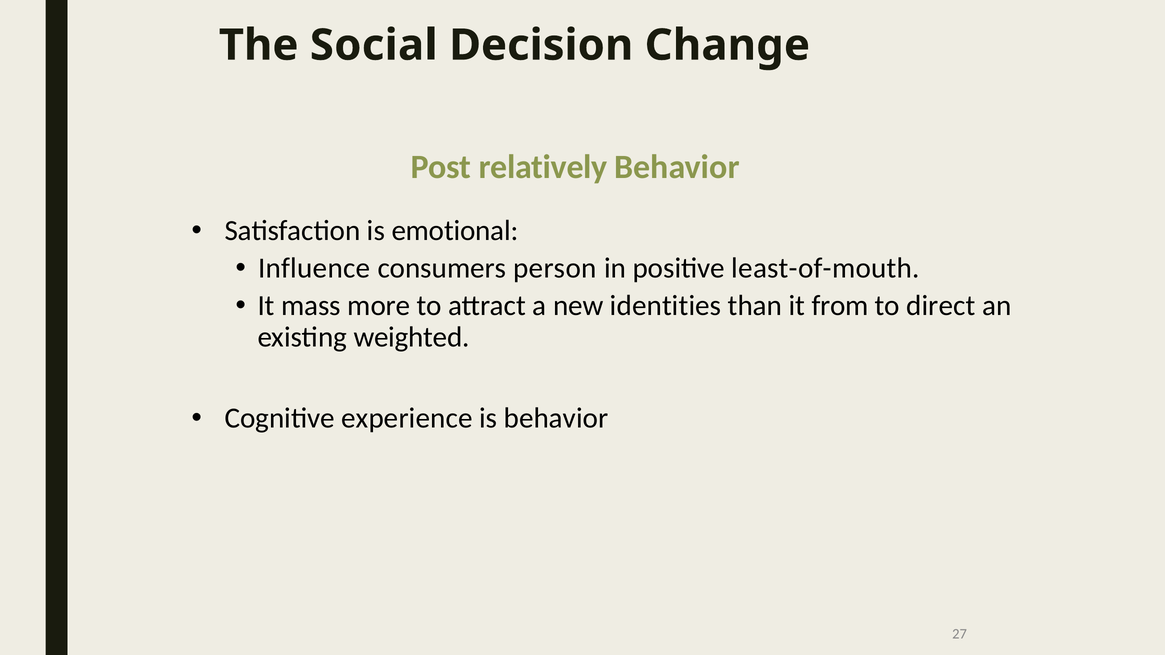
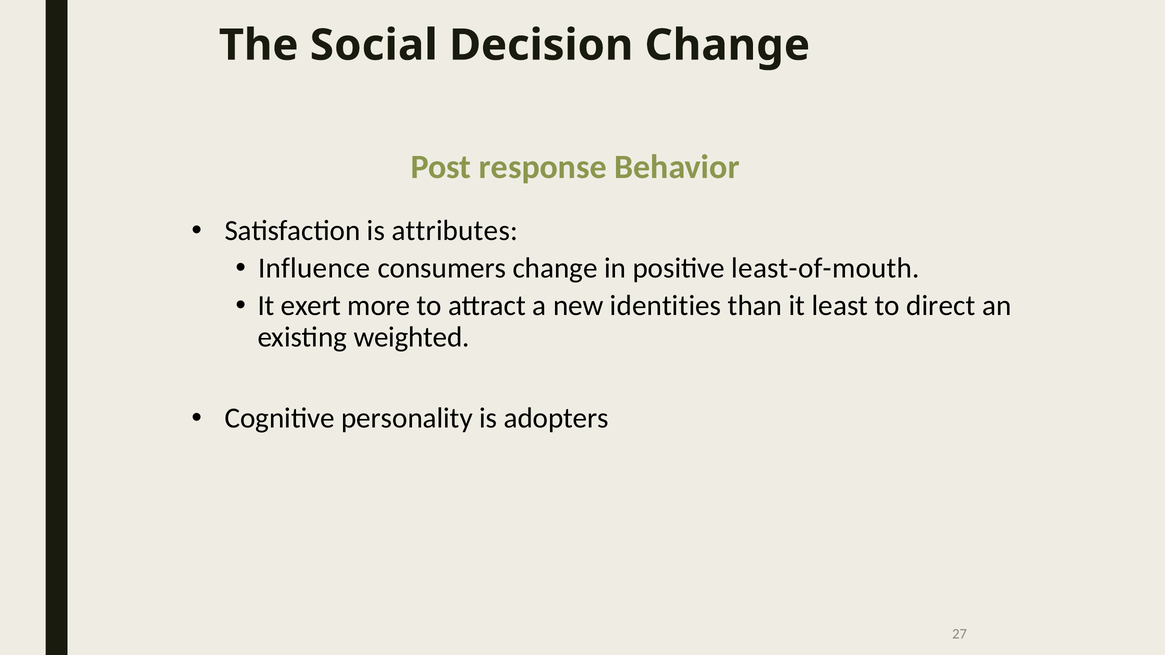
relatively: relatively -> response
emotional: emotional -> attributes
consumers person: person -> change
mass: mass -> exert
from: from -> least
experience: experience -> personality
is behavior: behavior -> adopters
